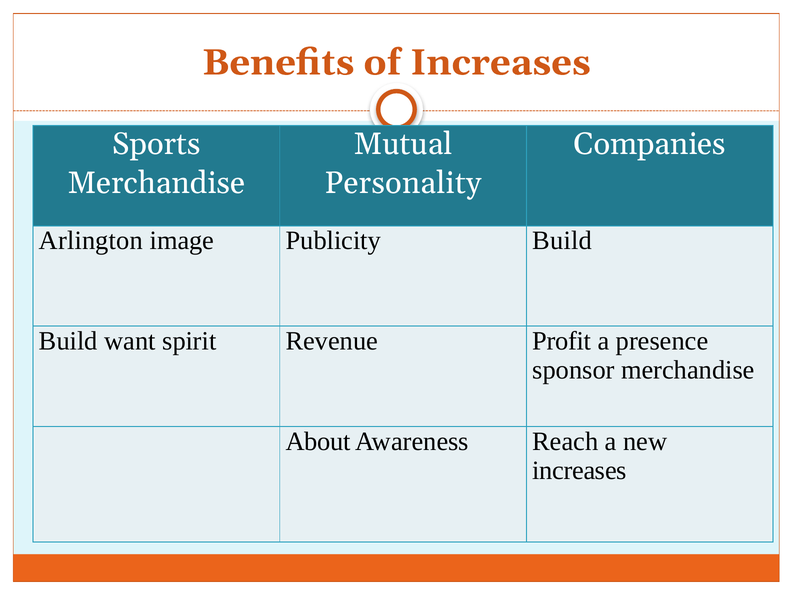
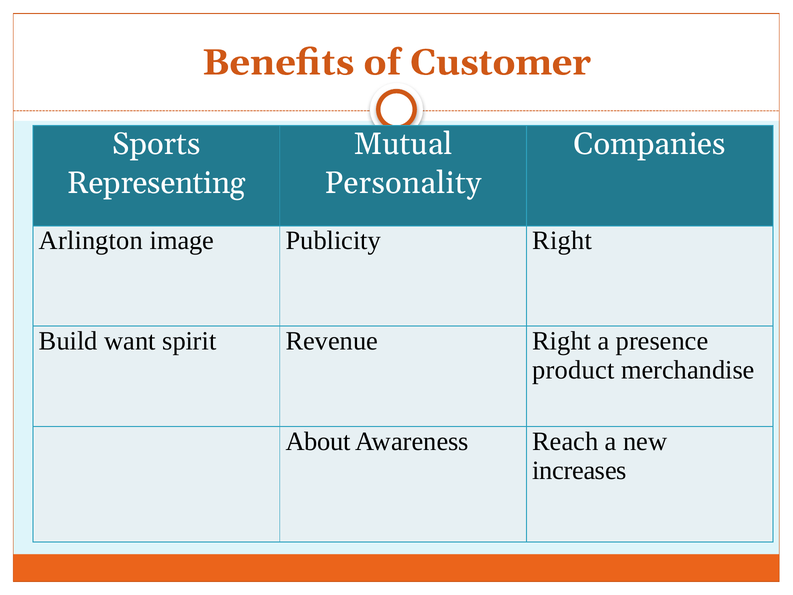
of Increases: Increases -> Customer
Merchandise at (156, 183): Merchandise -> Representing
Publicity Build: Build -> Right
Revenue Profit: Profit -> Right
sponsor: sponsor -> product
